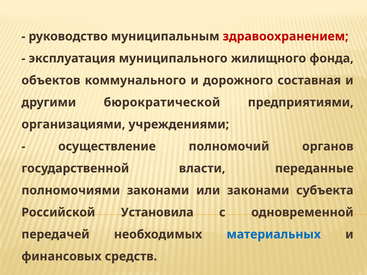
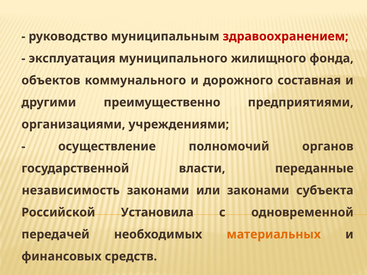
бюрократической: бюрократической -> преимущественно
полномочиями: полномочиями -> независимость
материальных colour: blue -> orange
